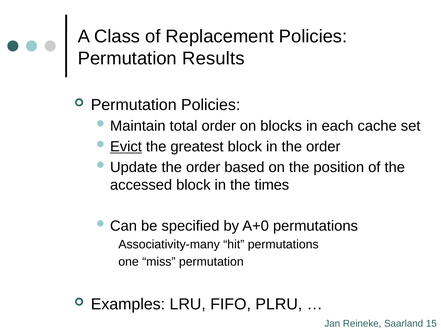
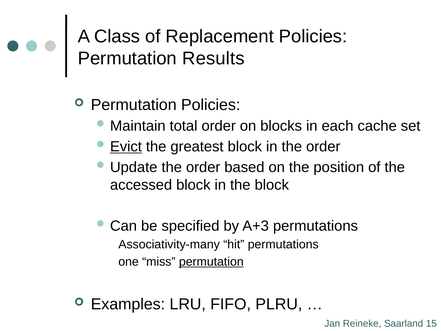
the times: times -> block
A+0: A+0 -> A+3
permutation at (211, 262) underline: none -> present
